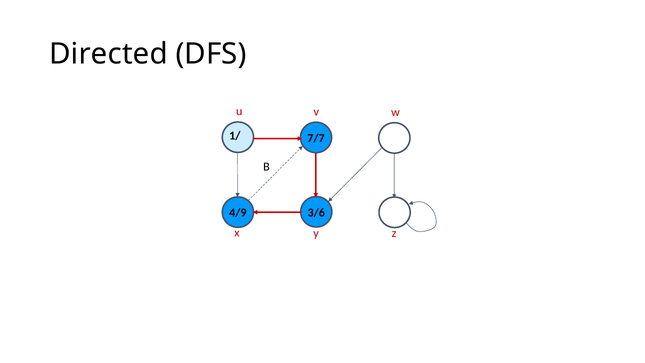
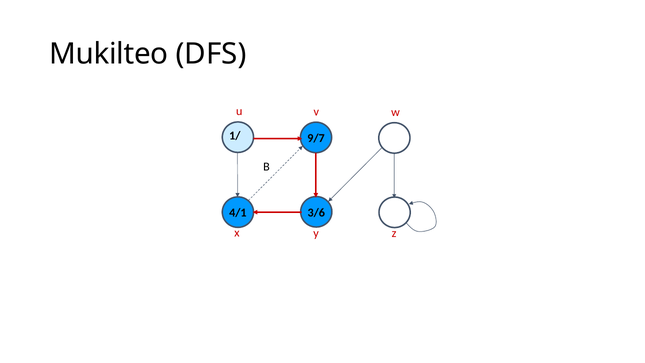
Directed: Directed -> Mukilteo
7/7: 7/7 -> 9/7
4/9: 4/9 -> 4/1
